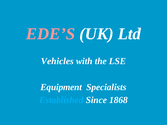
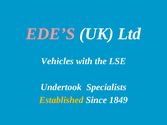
Equipment: Equipment -> Undertook
Established colour: light blue -> yellow
1868: 1868 -> 1849
